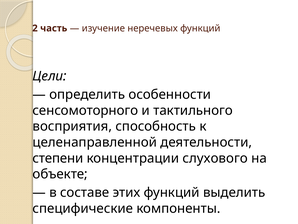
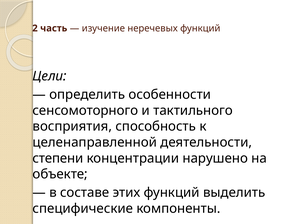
слухового: слухового -> нарушено
